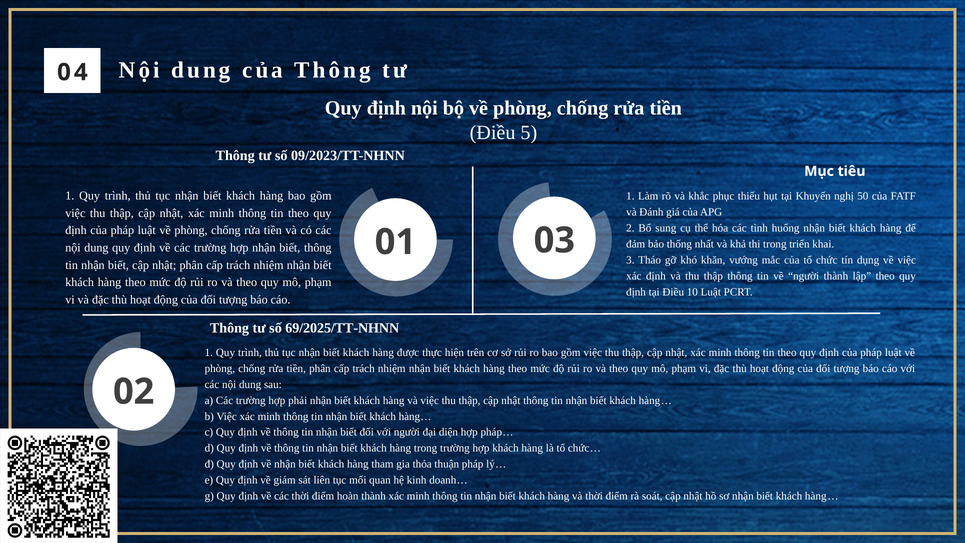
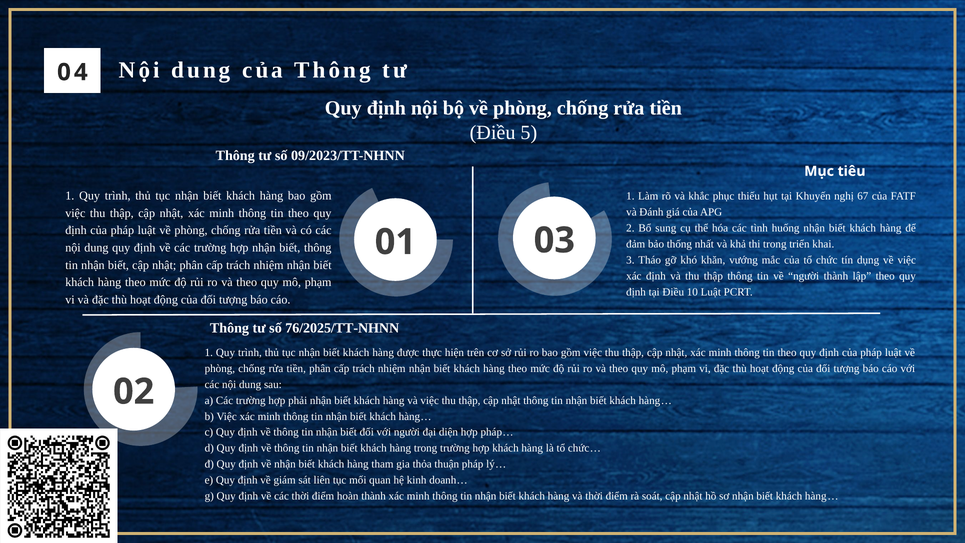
50: 50 -> 67
69/2025/TT-NHNN: 69/2025/TT-NHNN -> 76/2025/TT-NHNN
